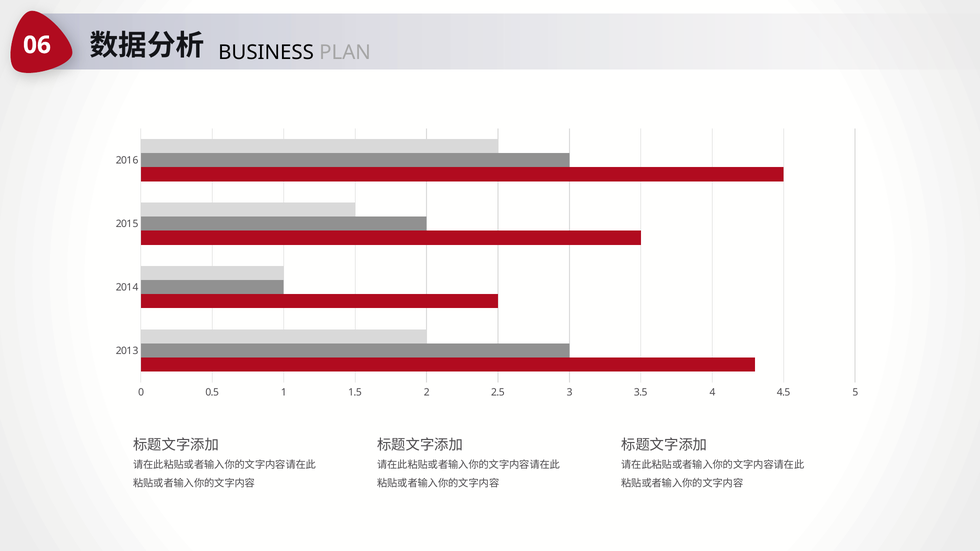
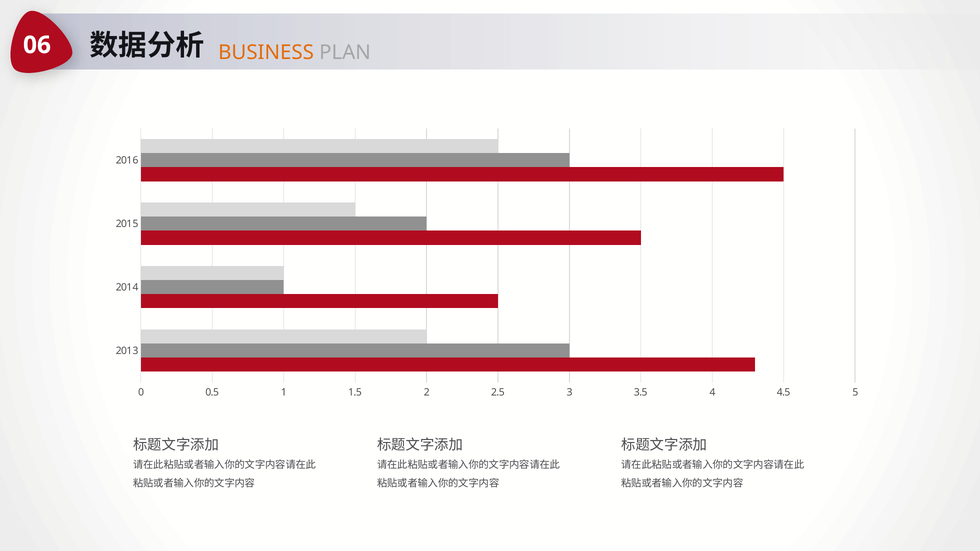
BUSINESS colour: black -> orange
